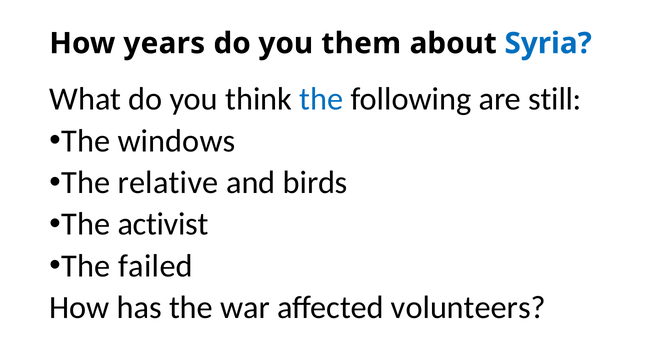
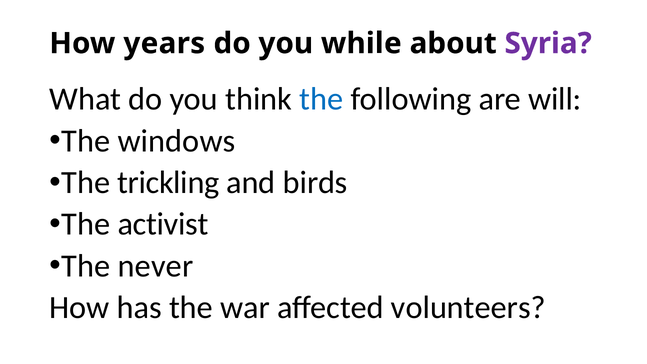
them: them -> while
Syria colour: blue -> purple
still: still -> will
relative: relative -> trickling
failed: failed -> never
